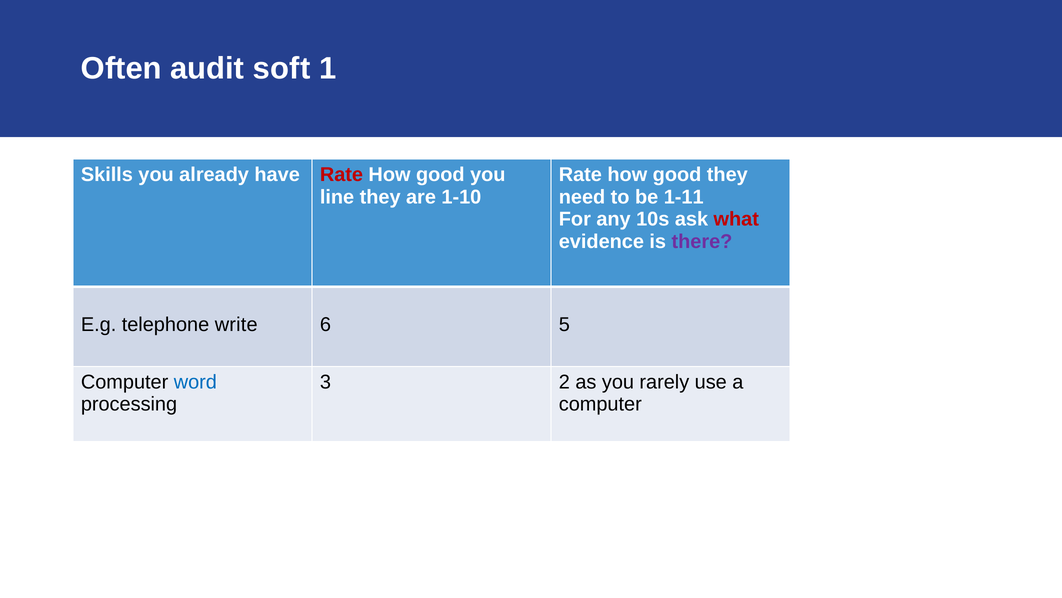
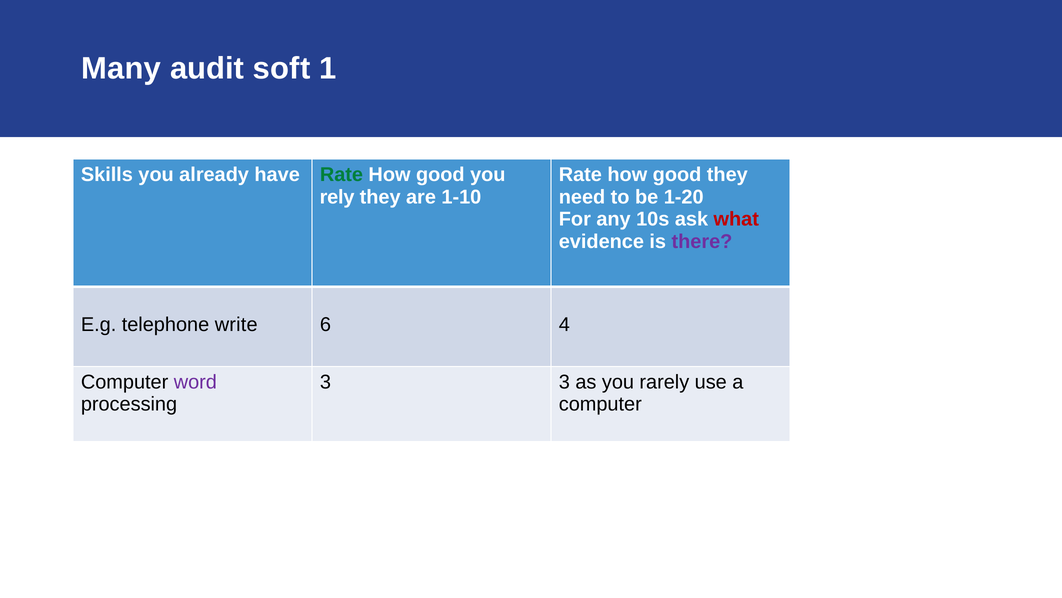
Often: Often -> Many
Rate at (341, 174) colour: red -> green
line: line -> rely
1-11: 1-11 -> 1-20
5: 5 -> 4
word colour: blue -> purple
3 2: 2 -> 3
